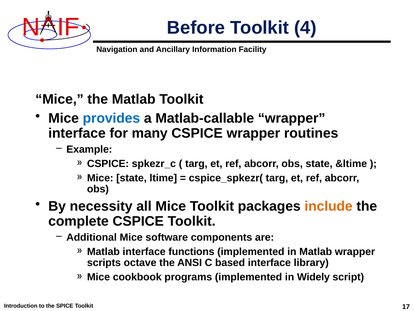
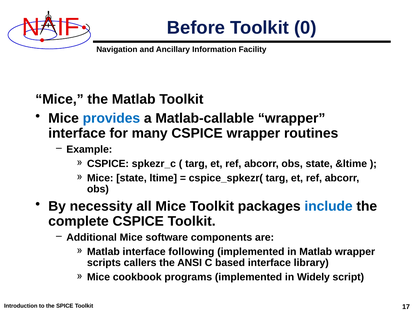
4: 4 -> 0
include colour: orange -> blue
functions: functions -> following
octave: octave -> callers
